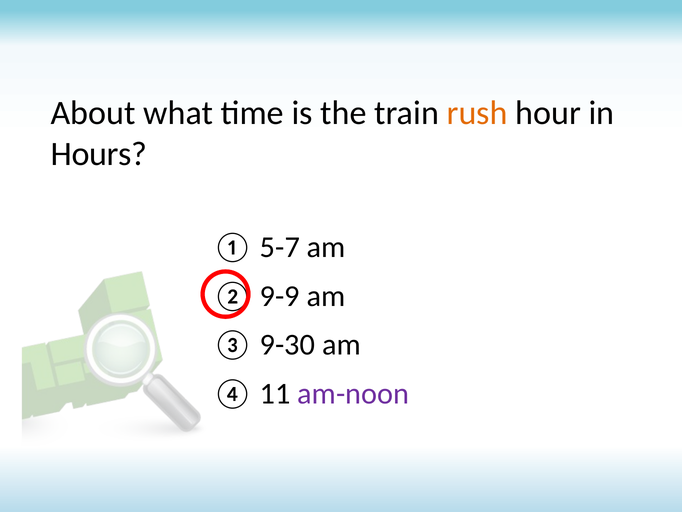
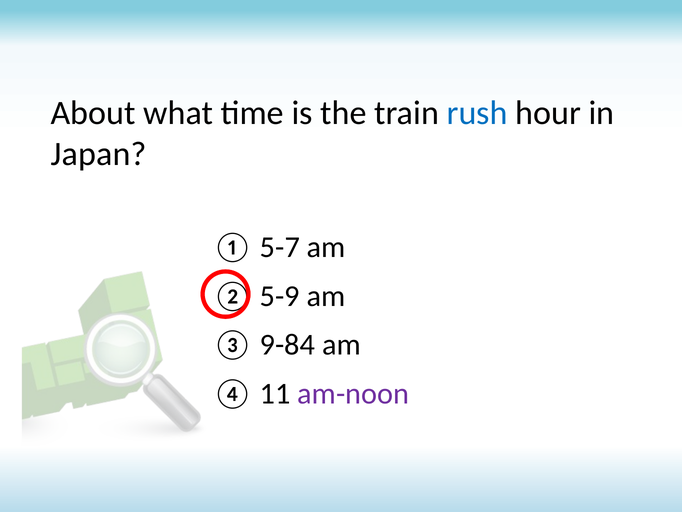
rush colour: orange -> blue
Hours: Hours -> Japan
9-9: 9-9 -> 5-9
9-30: 9-30 -> 9-84
